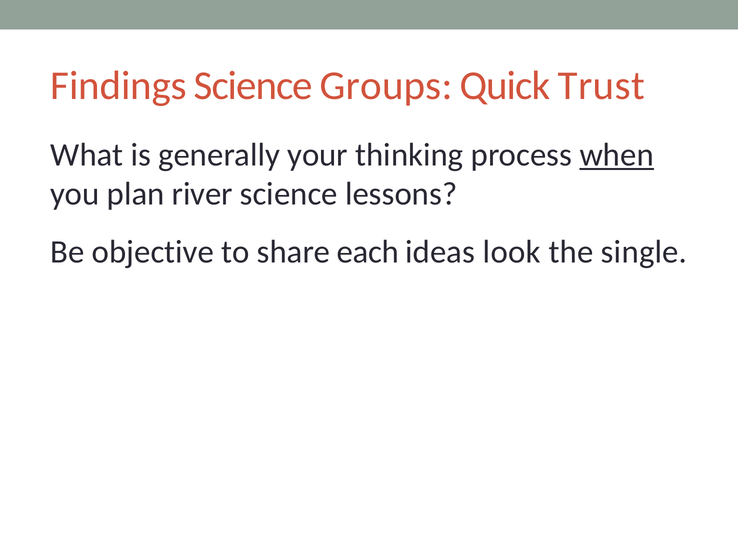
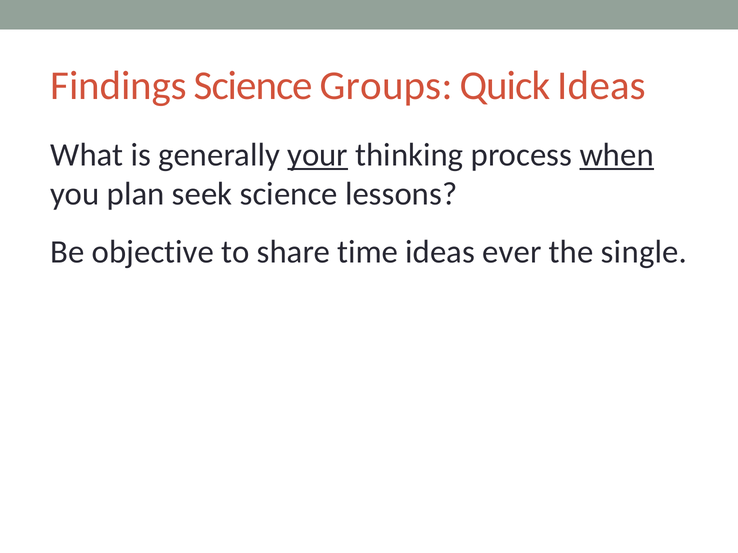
Quick Trust: Trust -> Ideas
your underline: none -> present
river: river -> seek
each: each -> time
look: look -> ever
